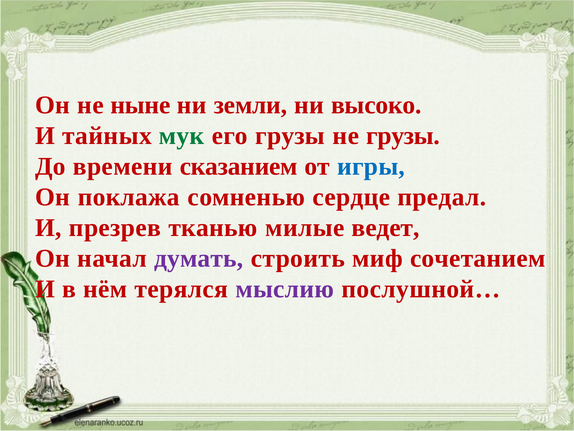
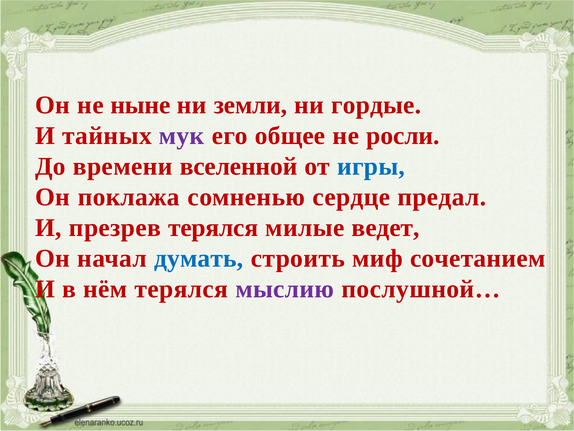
высоко: высоко -> гордые
мук colour: green -> purple
его грузы: грузы -> общее
не грузы: грузы -> росли
сказанием: сказанием -> вселенной
презрев тканью: тканью -> терялся
думать colour: purple -> blue
